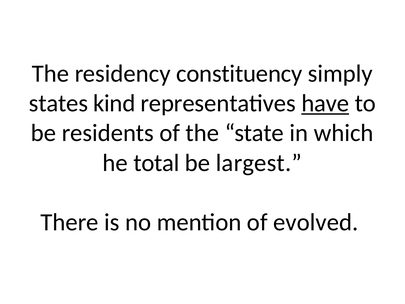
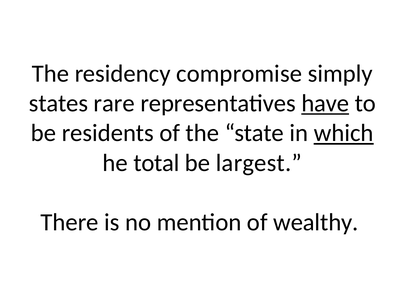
constituency: constituency -> compromise
kind: kind -> rare
which underline: none -> present
evolved: evolved -> wealthy
